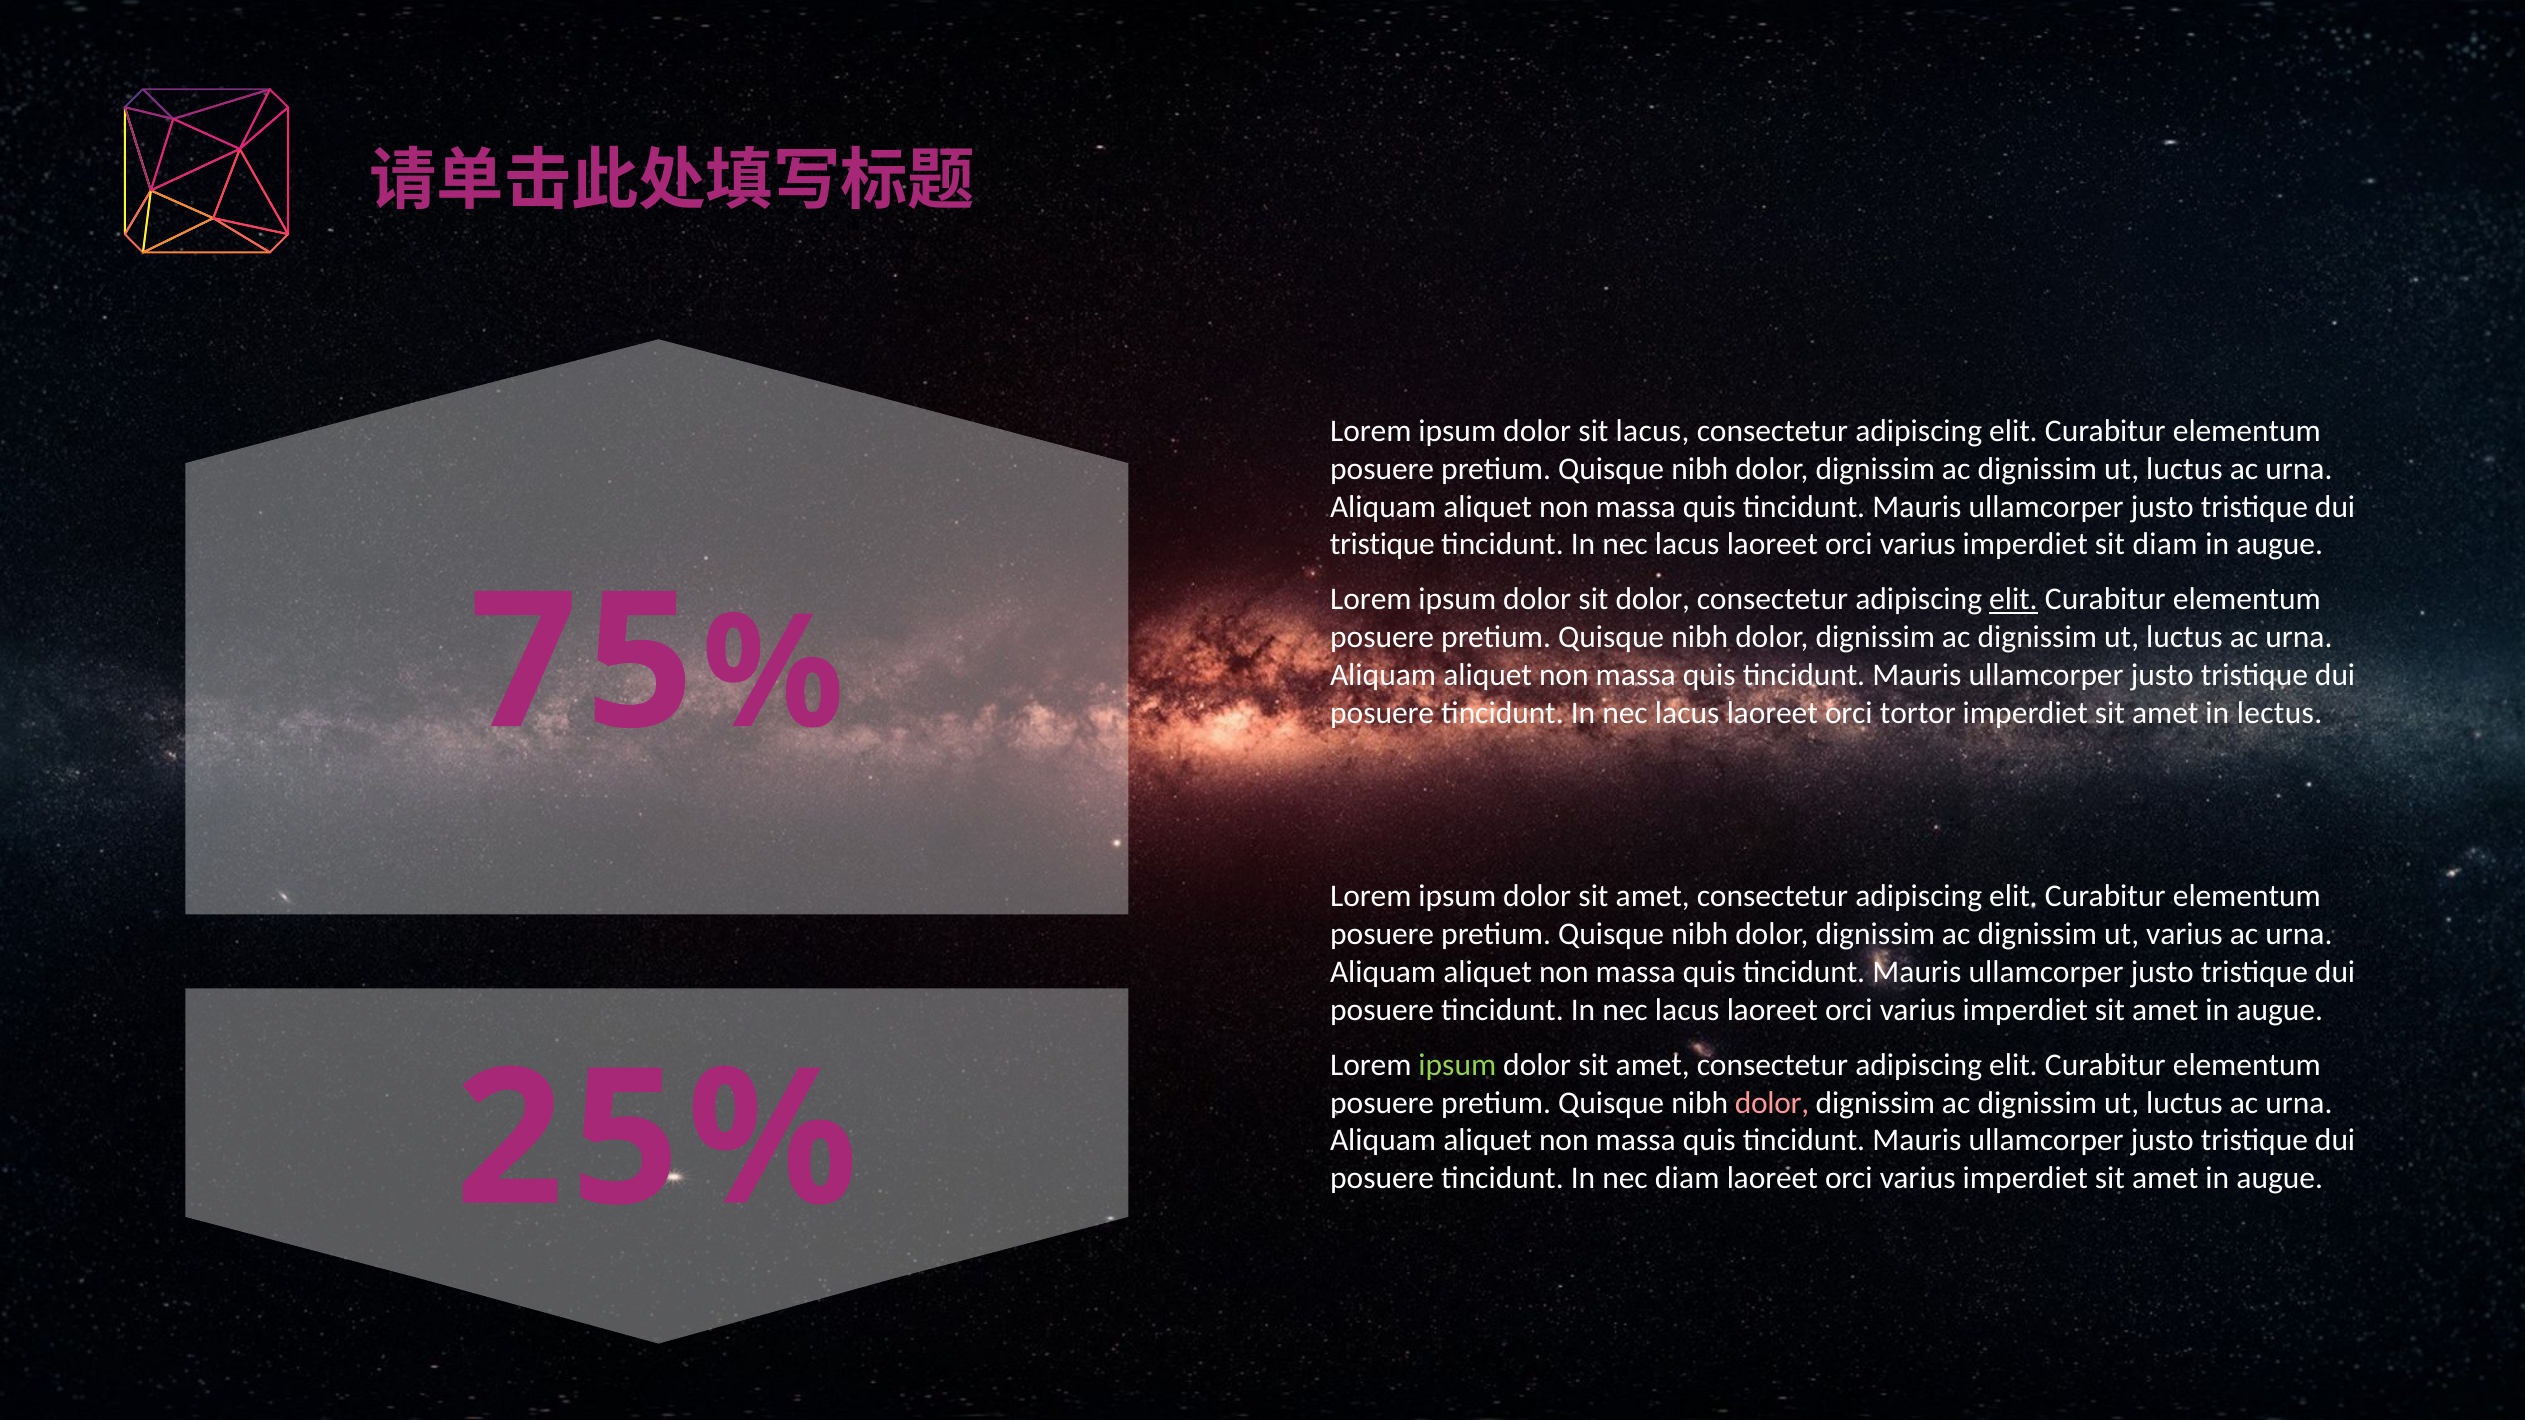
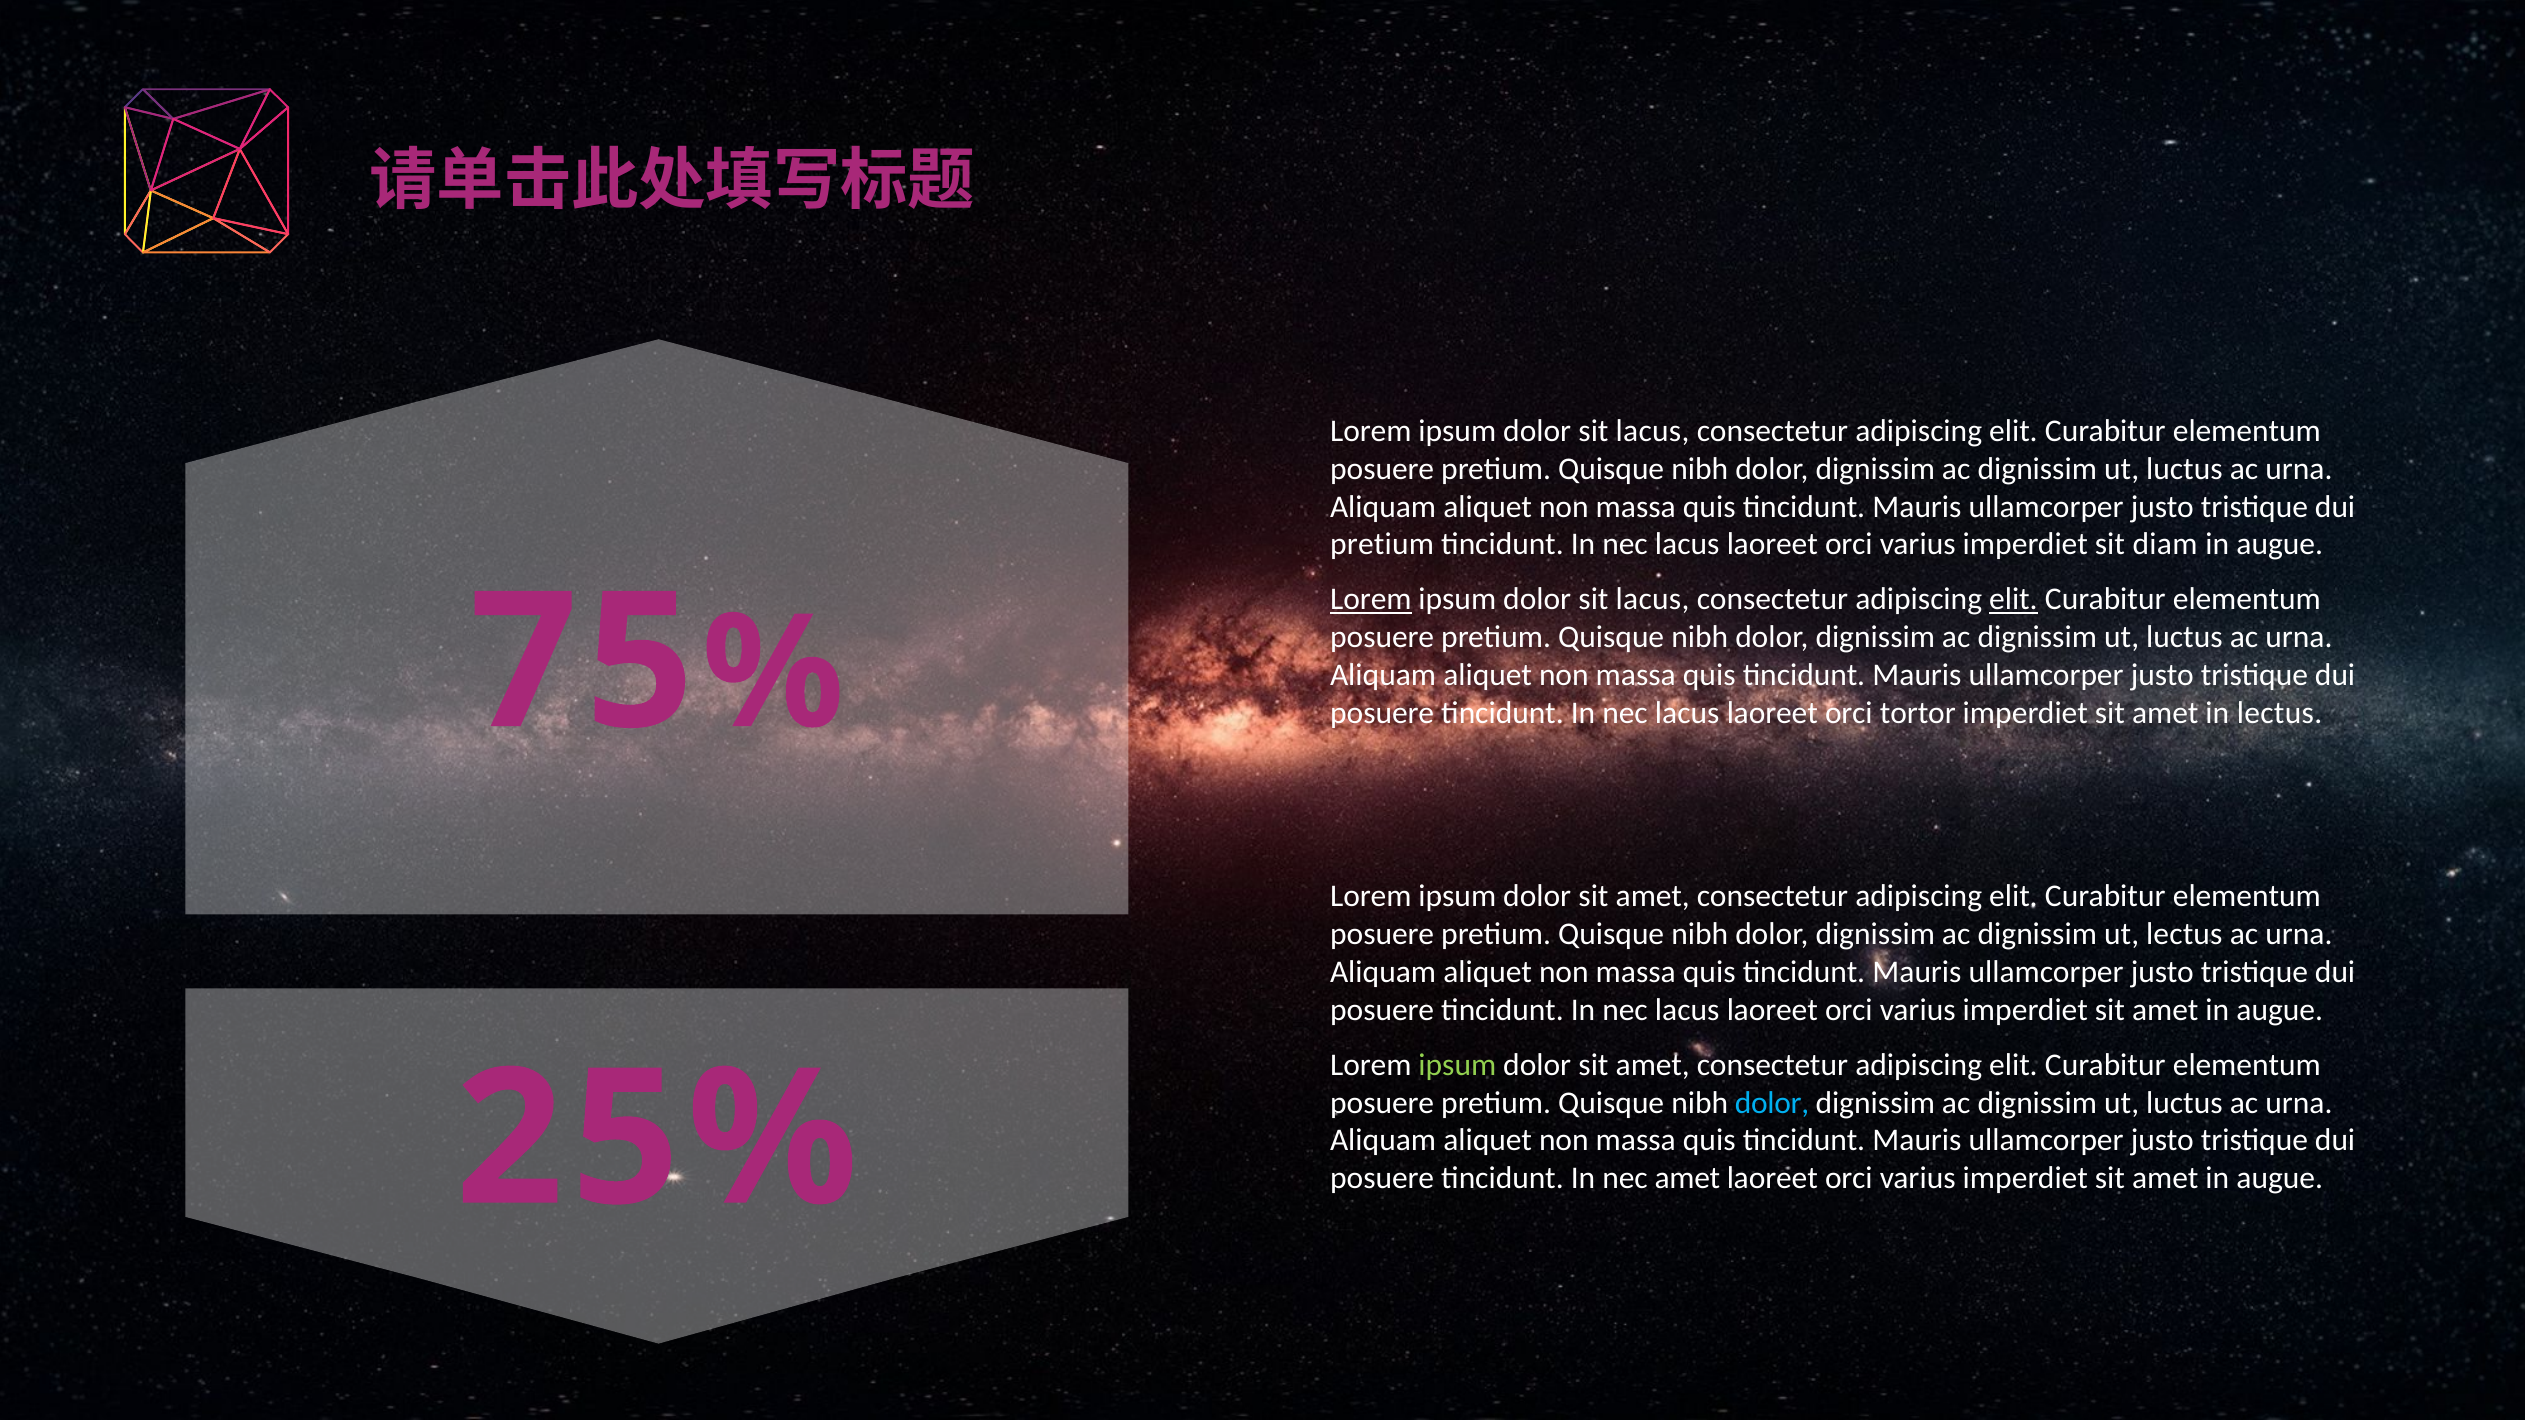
tristique at (1382, 545): tristique -> pretium
Lorem at (1371, 600) underline: none -> present
dolor at (1653, 600): dolor -> lacus
ut varius: varius -> lectus
dolor at (1772, 1103) colour: pink -> light blue
nec diam: diam -> amet
